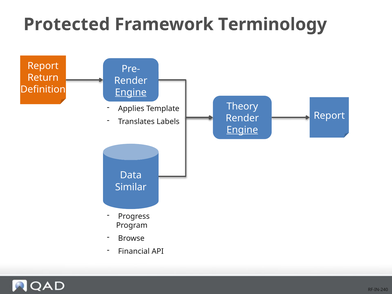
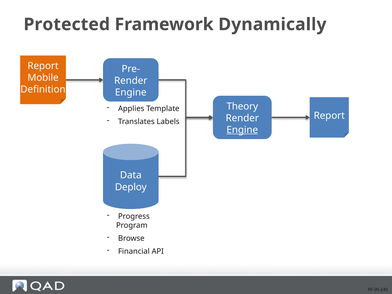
Terminology: Terminology -> Dynamically
Return: Return -> Mobile
Engine at (131, 92) underline: present -> none
Similar: Similar -> Deploy
